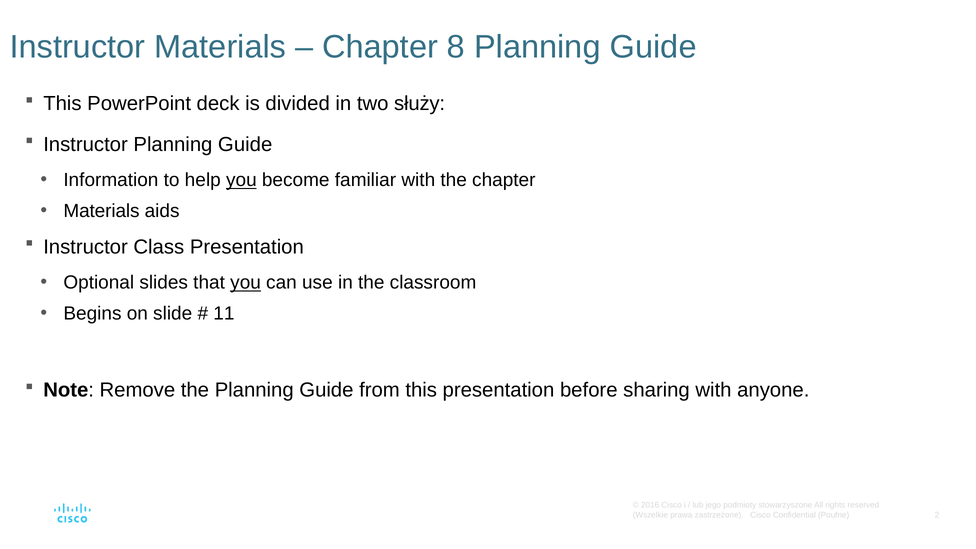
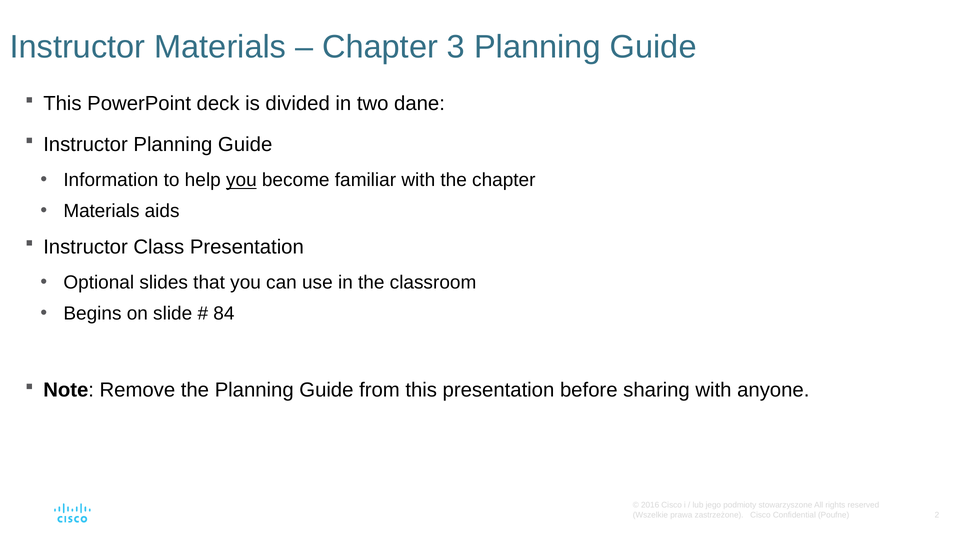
8: 8 -> 3
służy: służy -> dane
you at (246, 283) underline: present -> none
11: 11 -> 84
